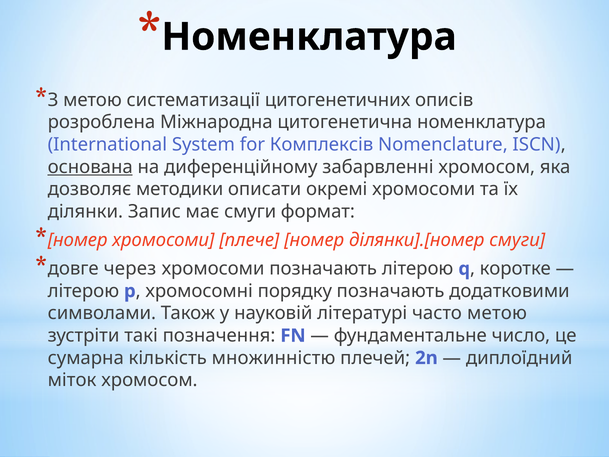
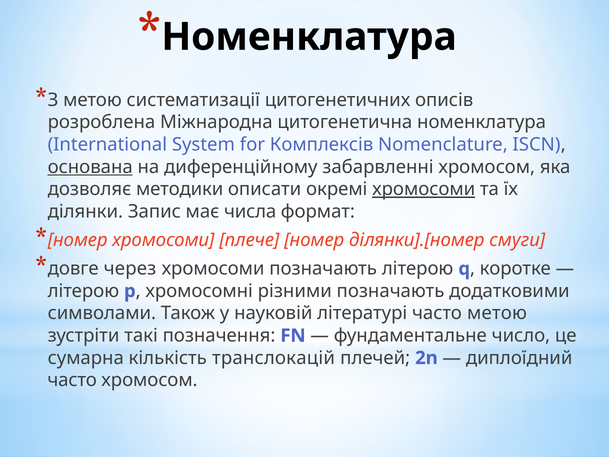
хромосоми at (424, 189) underline: none -> present
має смуги: смуги -> числа
порядку: порядку -> різними
множинністю: множинністю -> транслокацій
міток at (72, 380): міток -> часто
